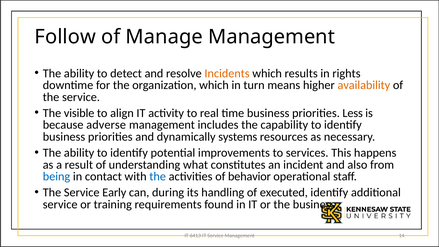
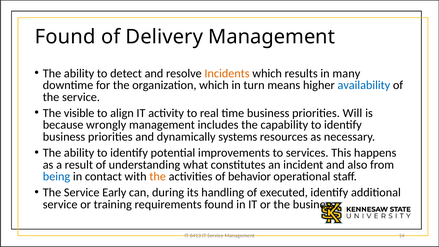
Follow at (65, 37): Follow -> Found
Manage: Manage -> Delivery
rights: rights -> many
availability colour: orange -> blue
Less: Less -> Will
adverse: adverse -> wrongly
the at (158, 176) colour: blue -> orange
